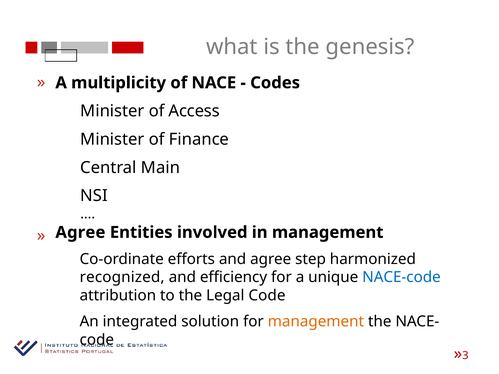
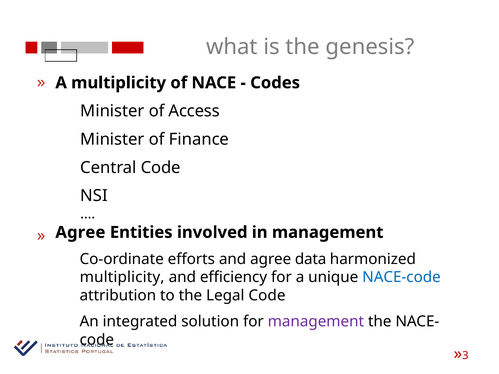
Central Main: Main -> Code
step: step -> data
recognized at (122, 277): recognized -> multiplicity
management at (316, 322) colour: orange -> purple
